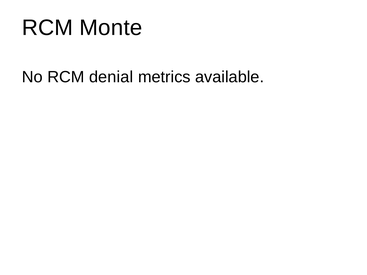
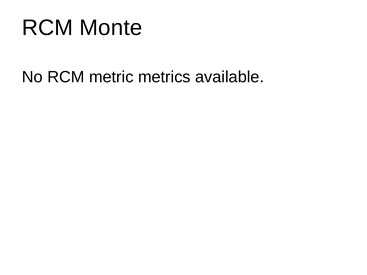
denial: denial -> metric
